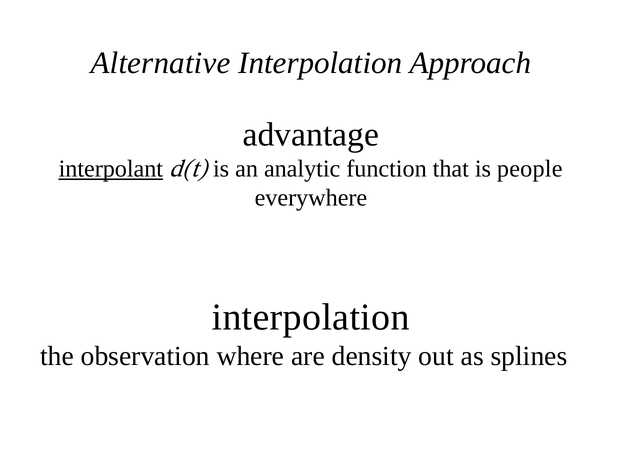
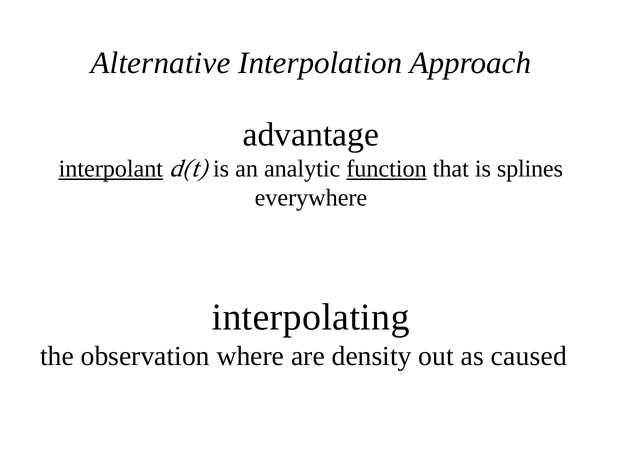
function underline: none -> present
people: people -> splines
interpolation at (311, 318): interpolation -> interpolating
splines: splines -> caused
